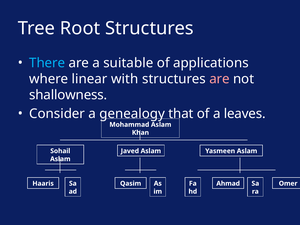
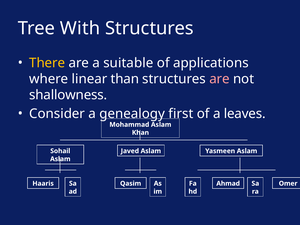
Root: Root -> With
There colour: light blue -> yellow
with: with -> than
that: that -> first
